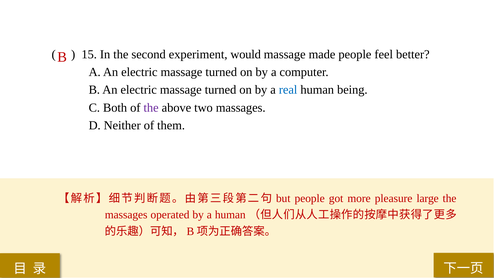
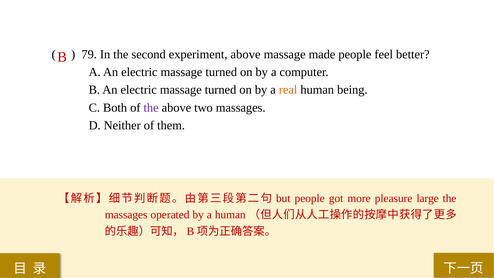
15: 15 -> 79
experiment would: would -> above
real colour: blue -> orange
